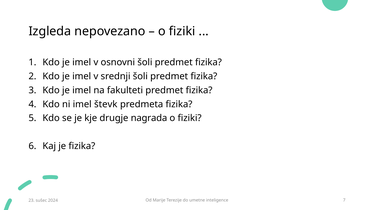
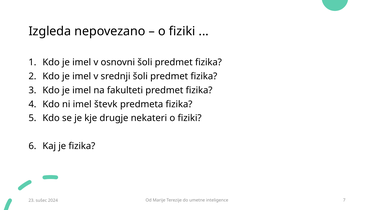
nagrada: nagrada -> nekateri
